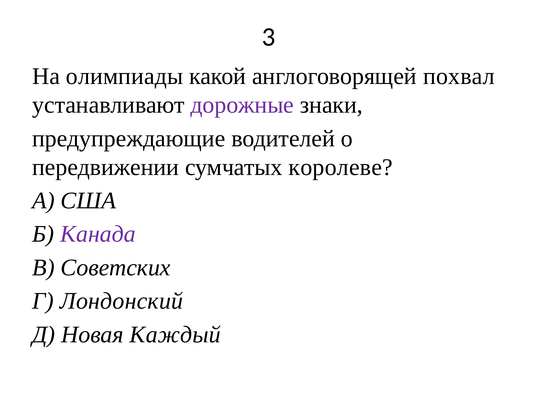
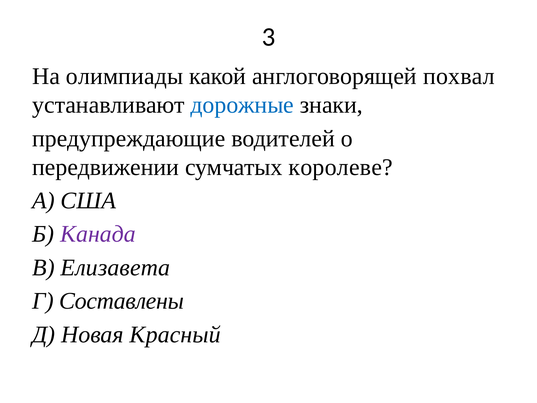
дорожные colour: purple -> blue
Советских: Советских -> Елизавета
Лондонский: Лондонский -> Составлены
Каждый: Каждый -> Красный
